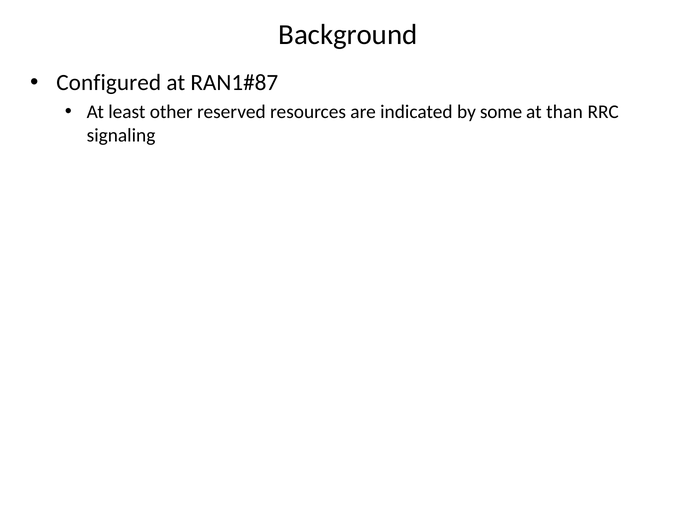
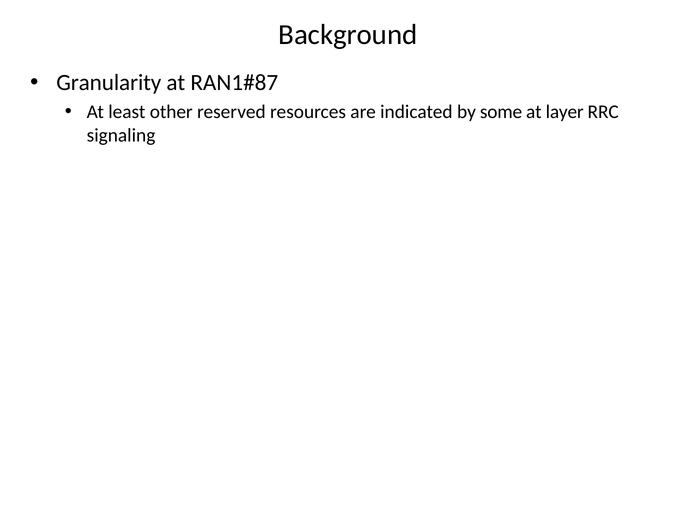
Configured: Configured -> Granularity
than: than -> layer
